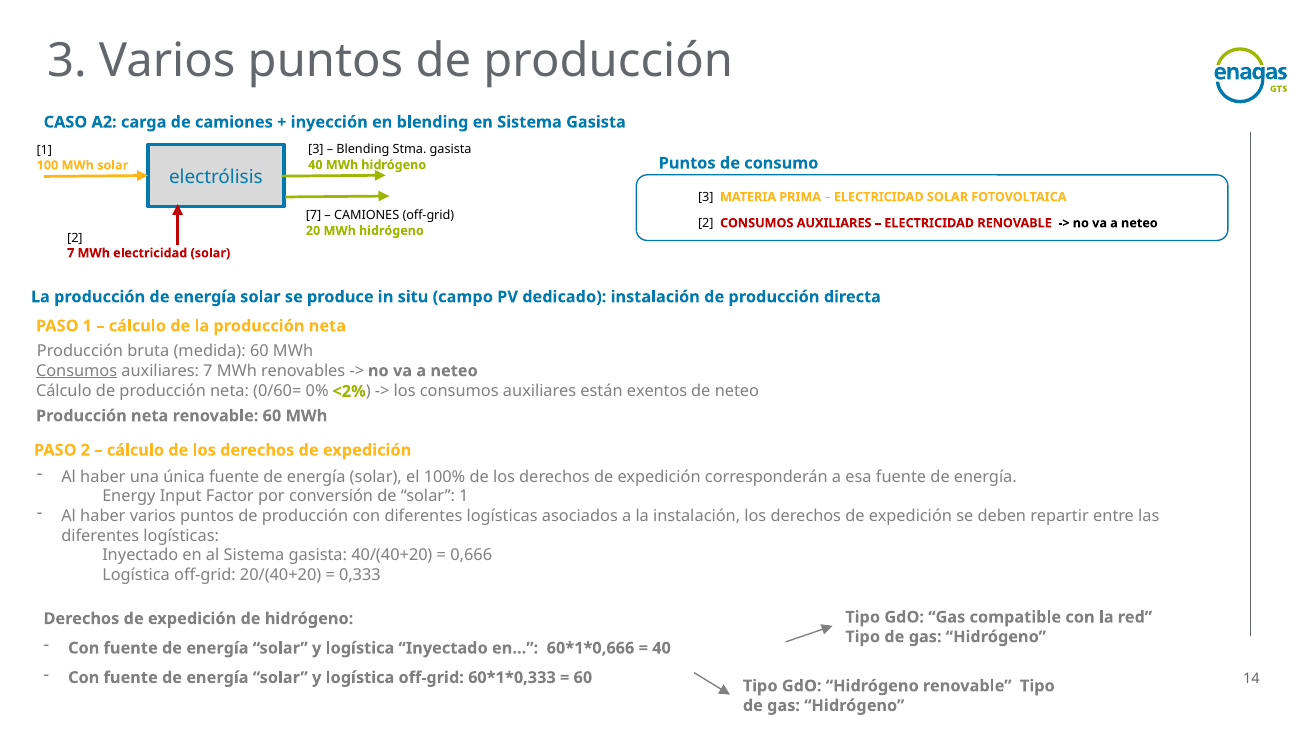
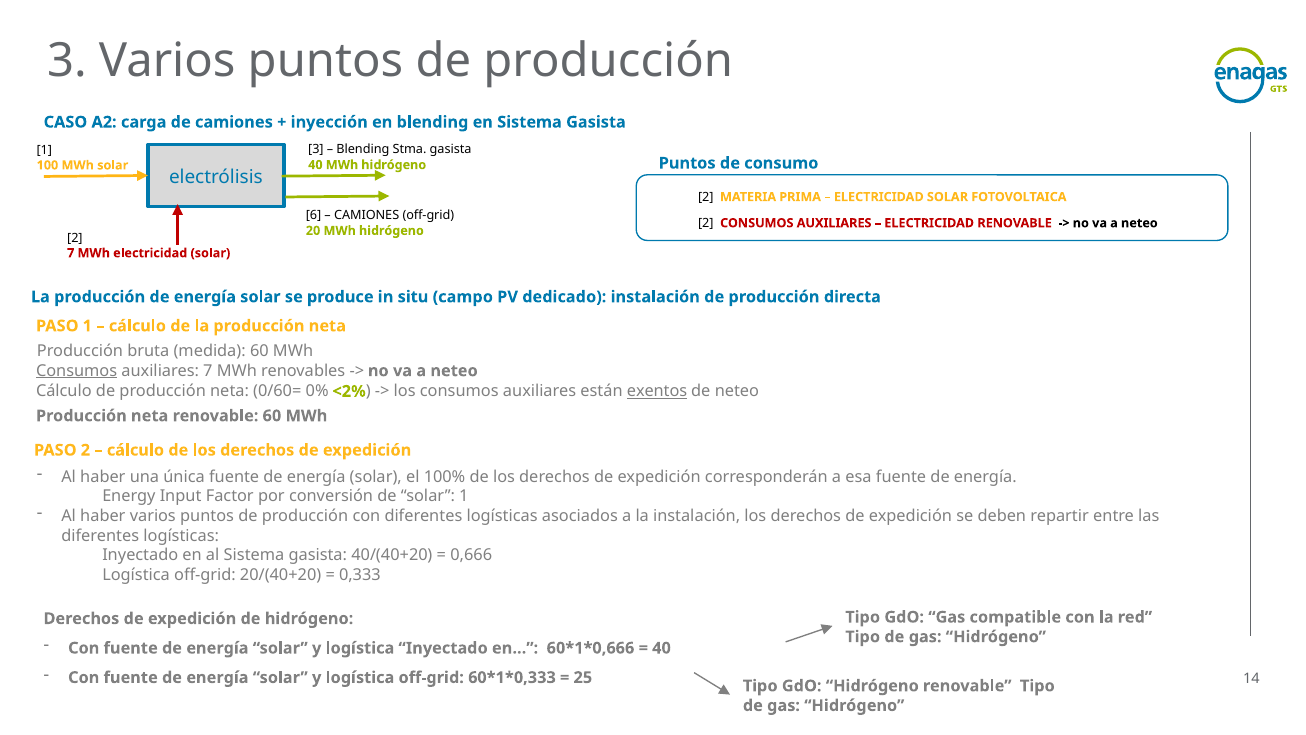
3 at (706, 197): 3 -> 2
7 at (314, 215): 7 -> 6
exentos underline: none -> present
60 at (583, 677): 60 -> 25
